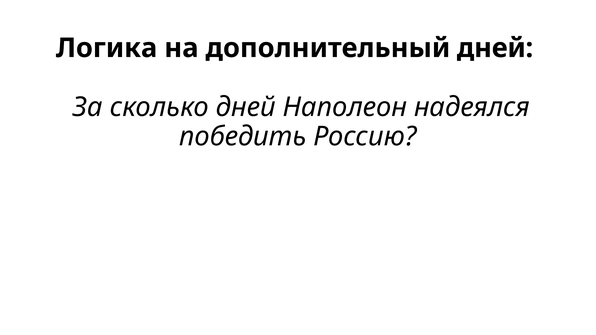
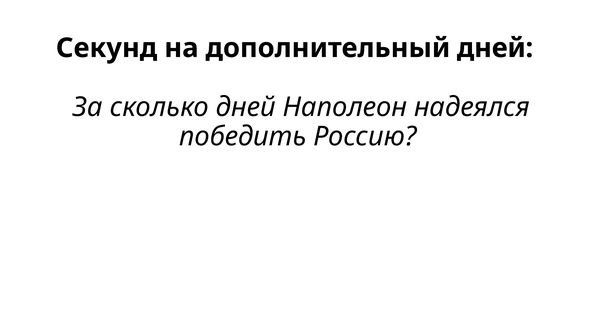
Логика: Логика -> Секунд
